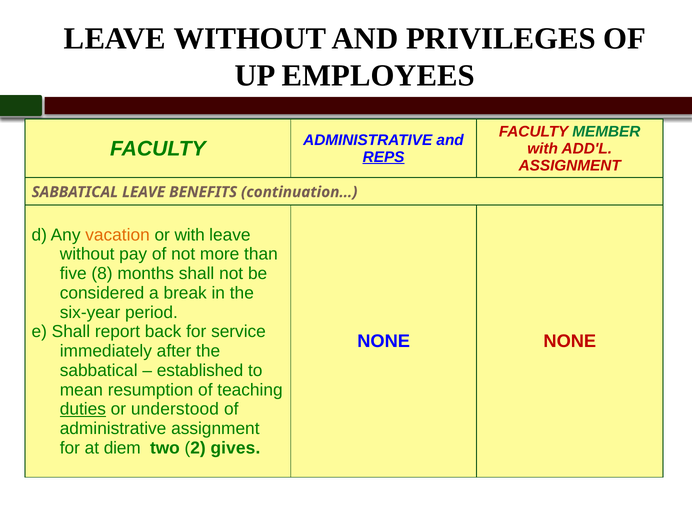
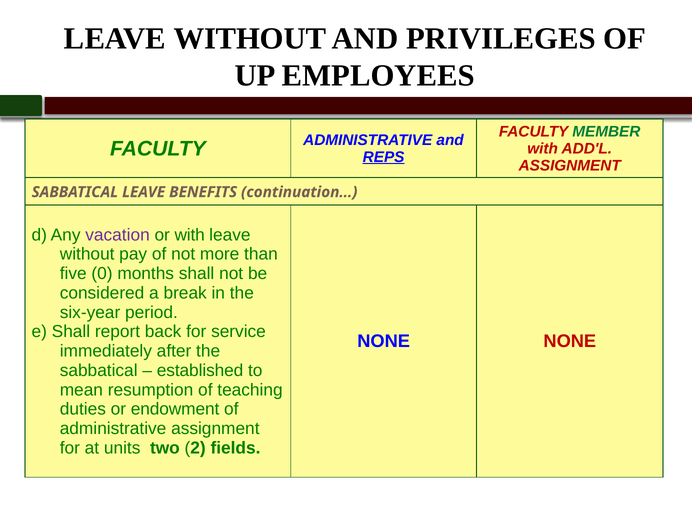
vacation colour: orange -> purple
8: 8 -> 0
duties underline: present -> none
understood: understood -> endowment
diem: diem -> units
gives: gives -> fields
